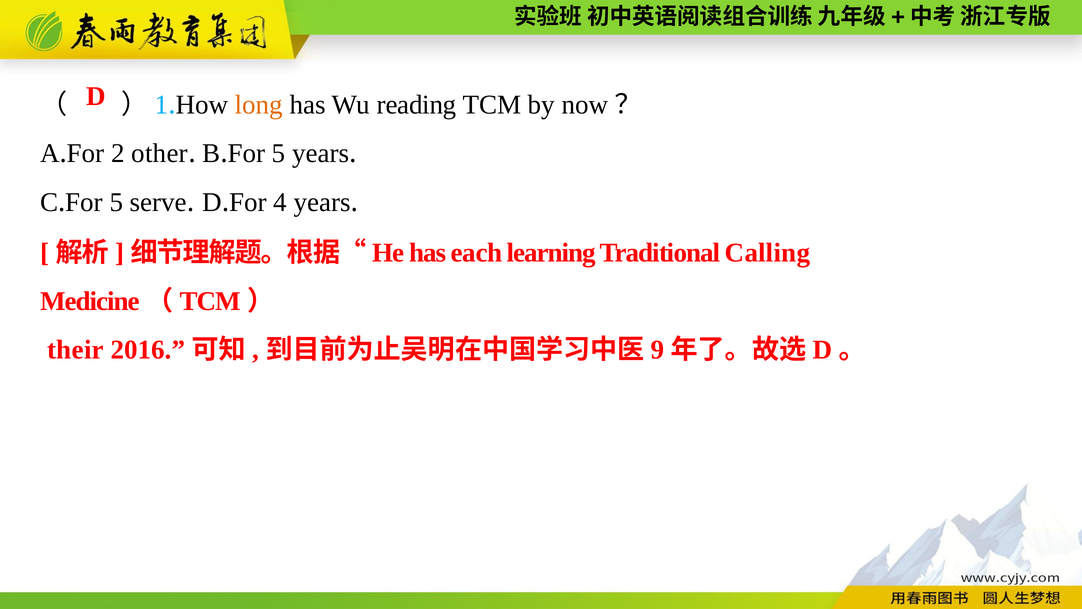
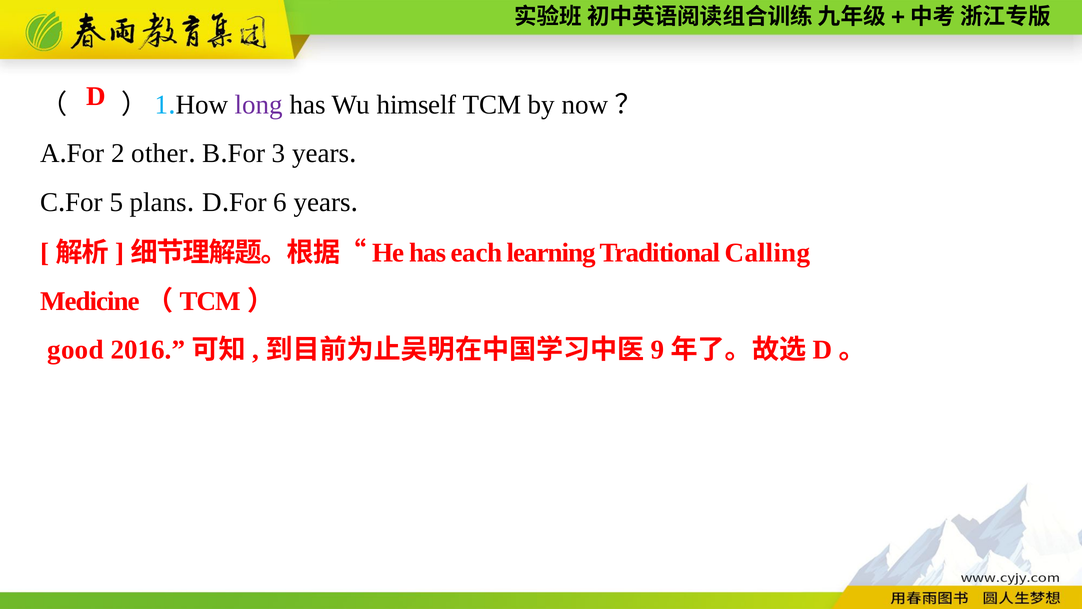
long colour: orange -> purple
reading: reading -> himself
5 at (279, 153): 5 -> 3
serve: serve -> plans
4: 4 -> 6
their: their -> good
